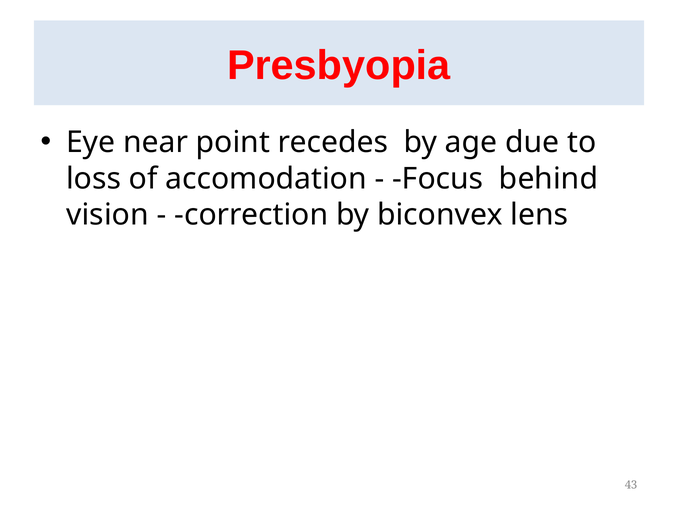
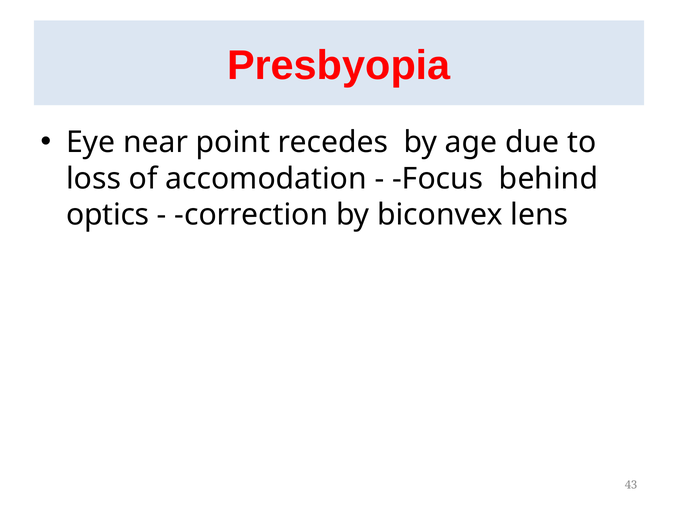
vision: vision -> optics
